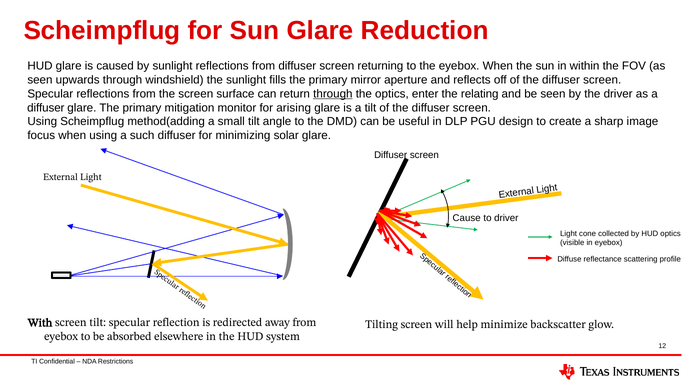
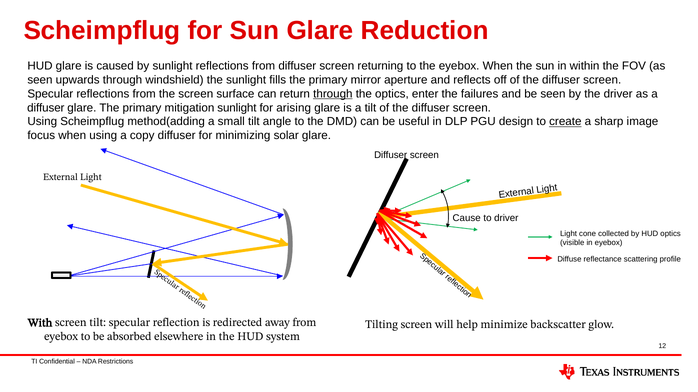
relating: relating -> failures
mitigation monitor: monitor -> sunlight
create underline: none -> present
such: such -> copy
